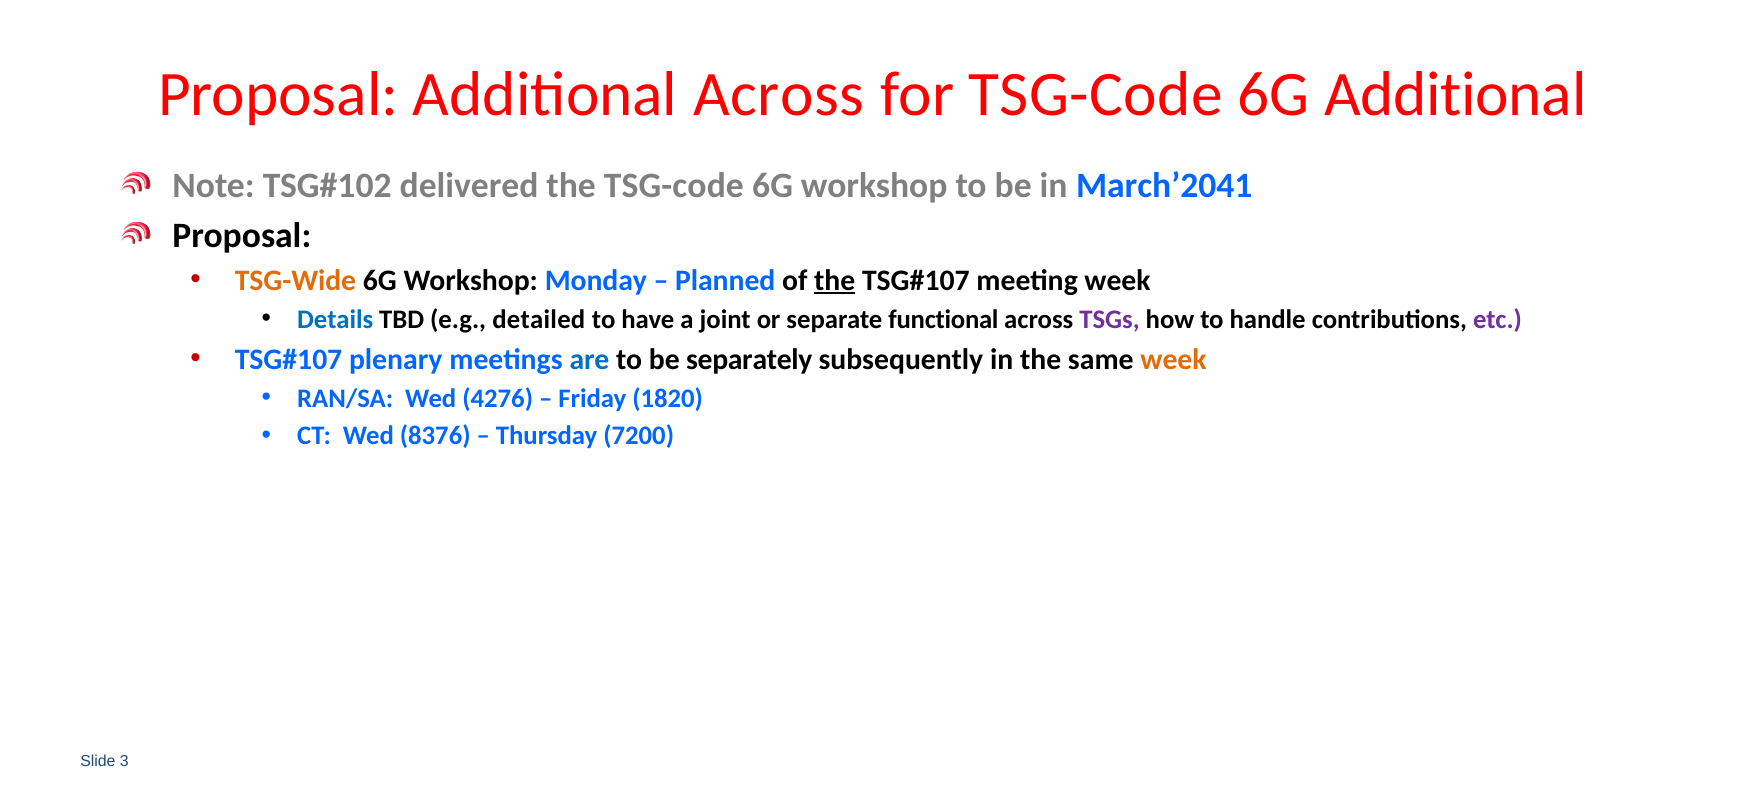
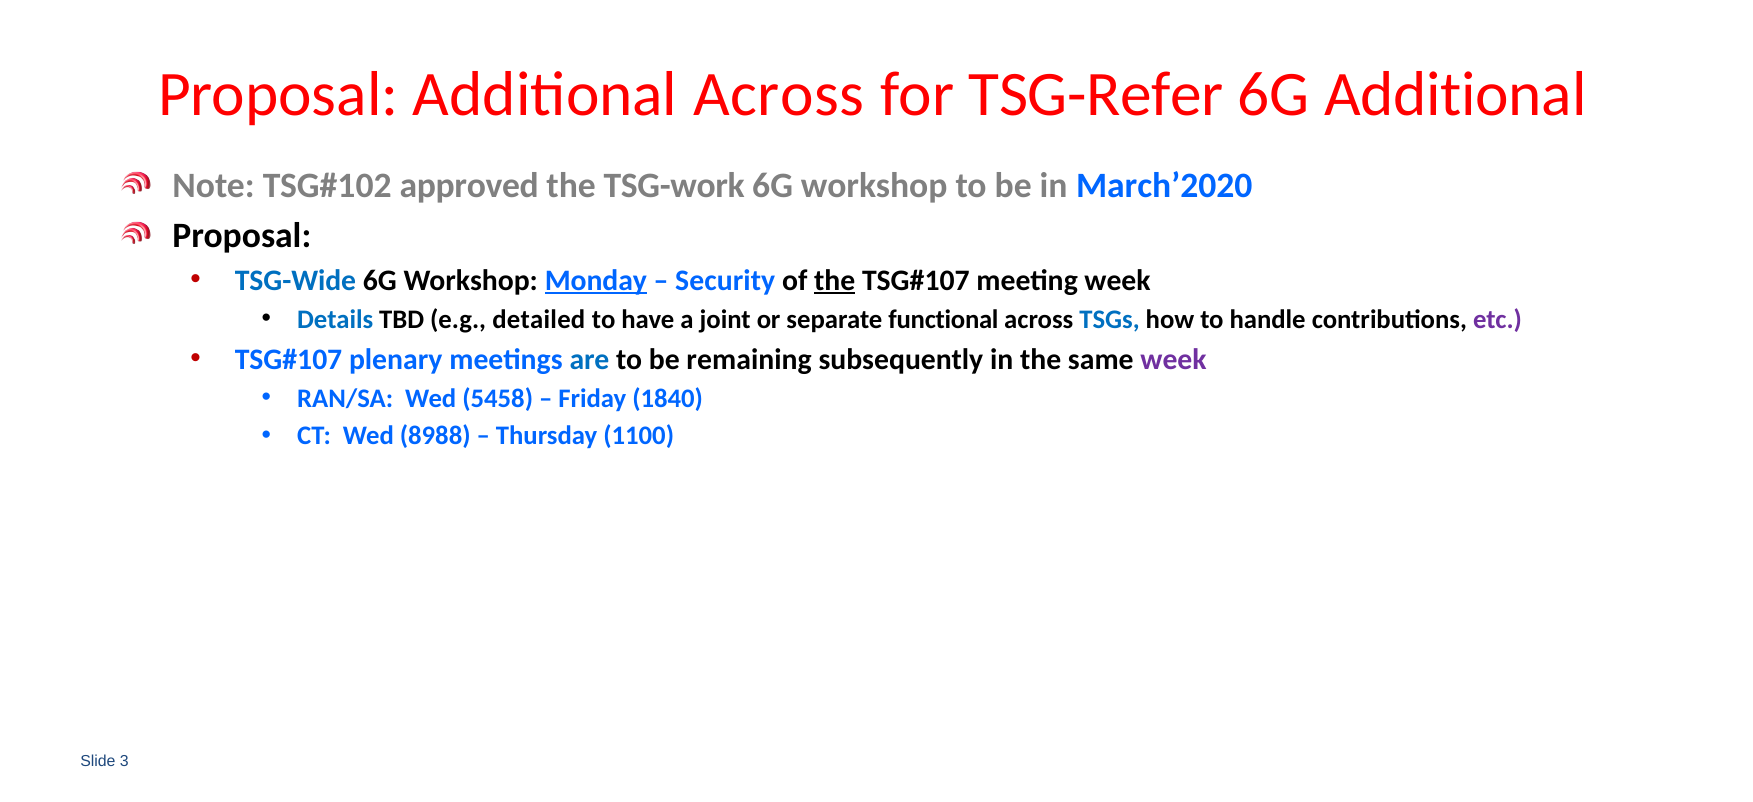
for TSG-Code: TSG-Code -> TSG-Refer
delivered: delivered -> approved
the TSG-code: TSG-code -> TSG-work
March’2041: March’2041 -> March’2020
TSG-Wide colour: orange -> blue
Monday underline: none -> present
Planned: Planned -> Security
TSGs colour: purple -> blue
separately: separately -> remaining
week at (1173, 359) colour: orange -> purple
4276: 4276 -> 5458
1820: 1820 -> 1840
8376: 8376 -> 8988
7200: 7200 -> 1100
